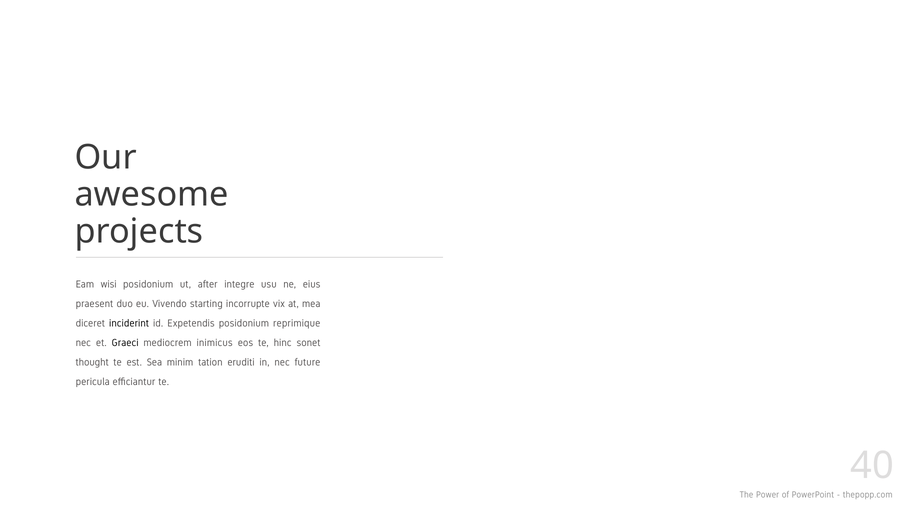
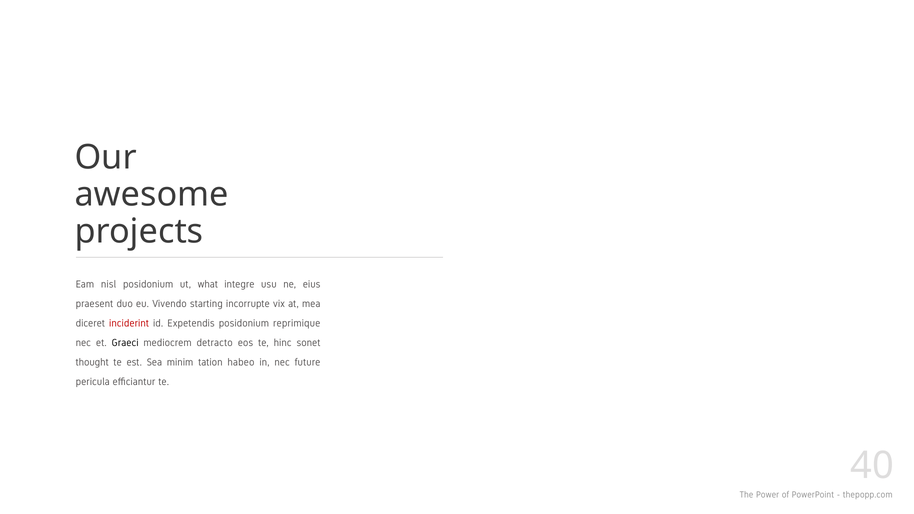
wisi: wisi -> nisl
after: after -> what
inciderint colour: black -> red
inimicus: inimicus -> detracto
eruditi: eruditi -> habeo
